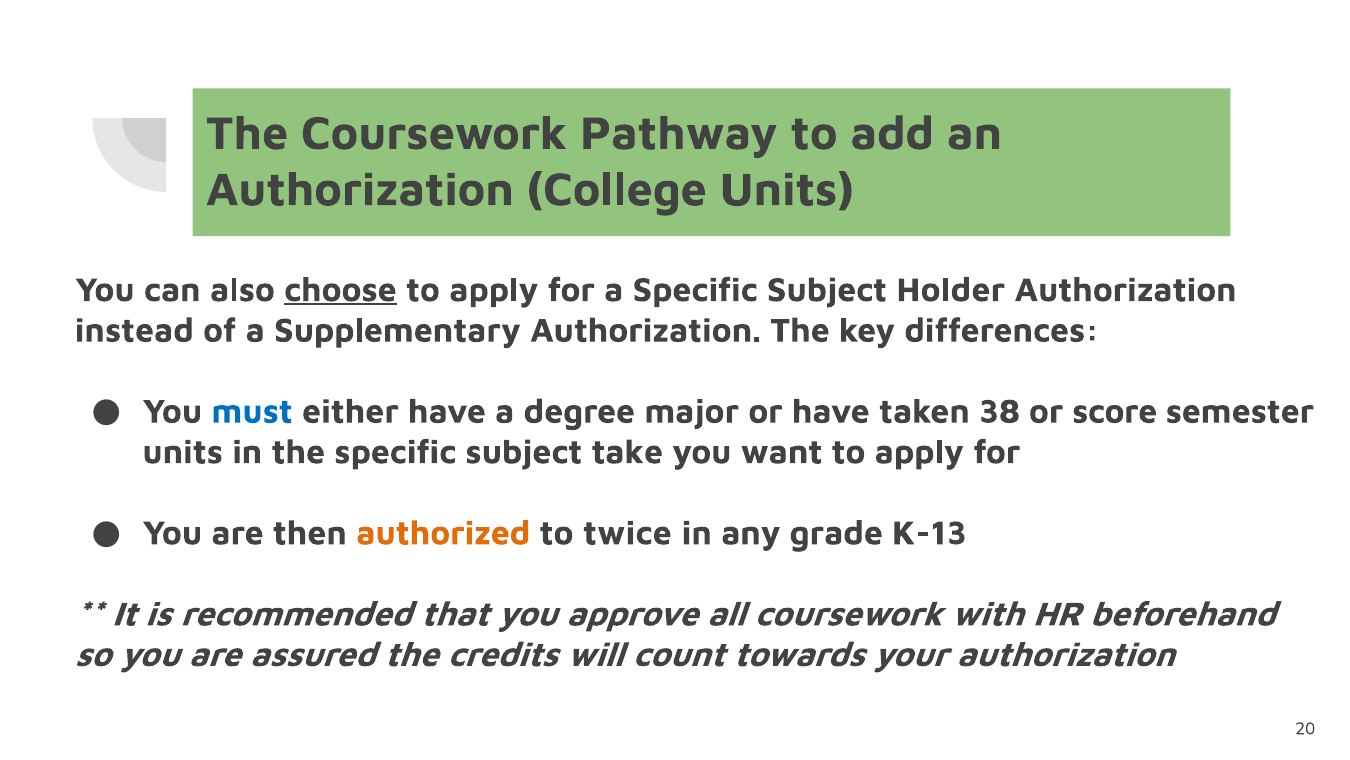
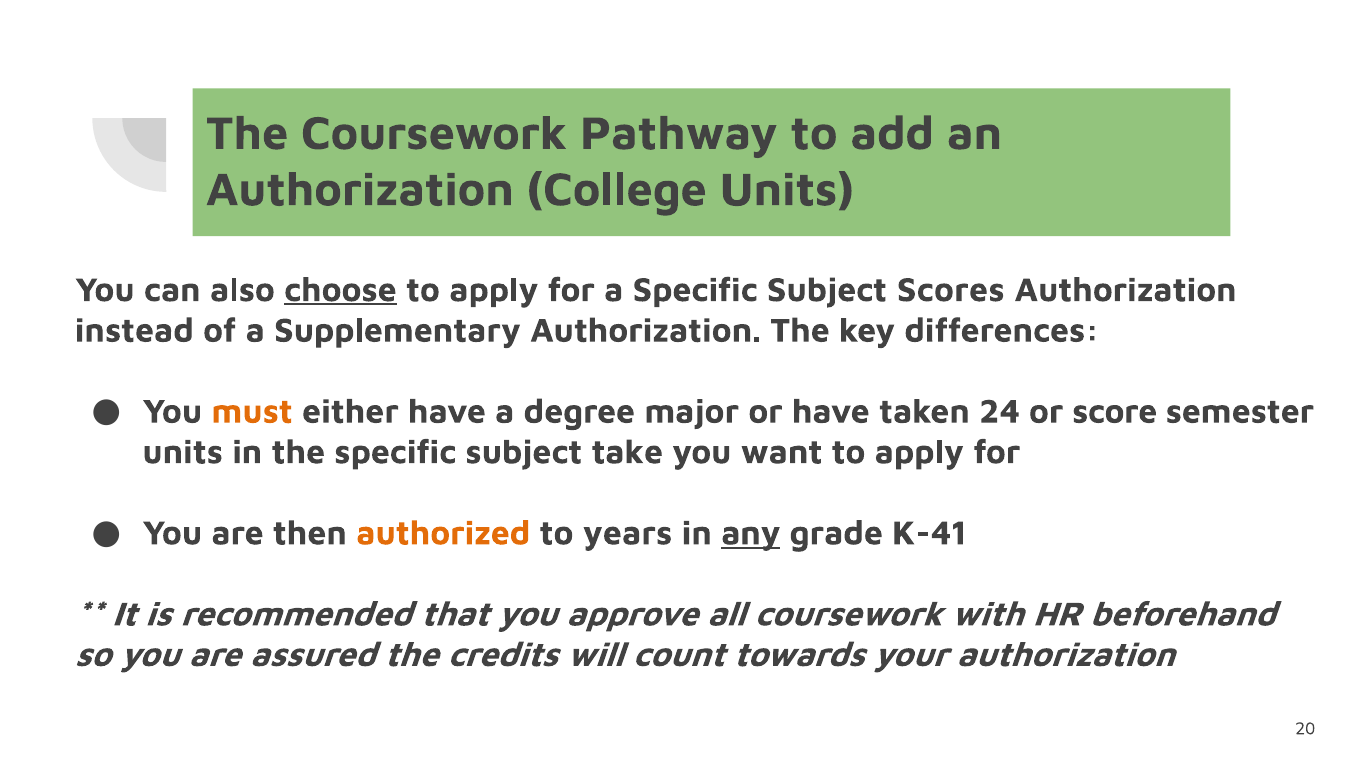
Holder: Holder -> Scores
must colour: blue -> orange
38: 38 -> 24
twice: twice -> years
any underline: none -> present
K-13: K-13 -> K-41
